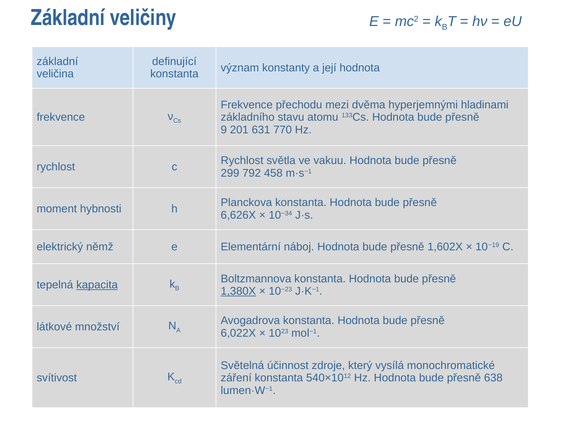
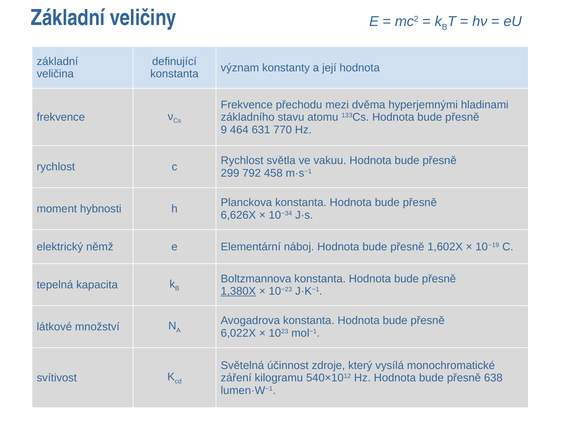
201: 201 -> 464
kapacita underline: present -> none
záření konstanta: konstanta -> kilogramu
